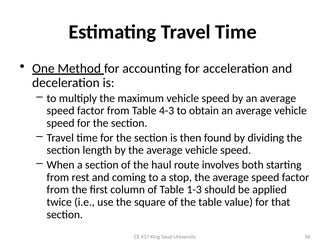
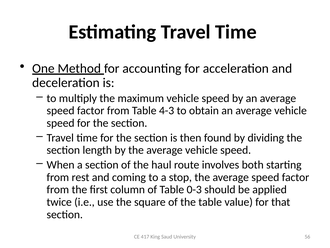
1-3: 1-3 -> 0-3
